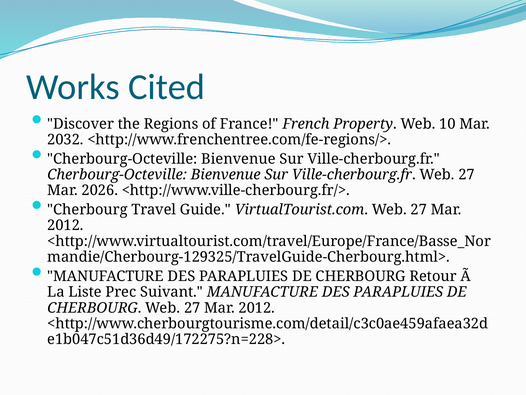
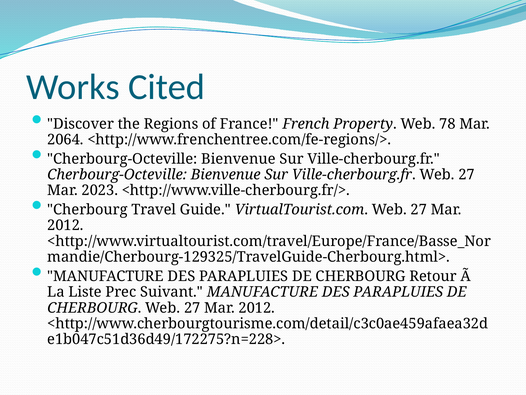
10: 10 -> 78
2032: 2032 -> 2064
2026: 2026 -> 2023
